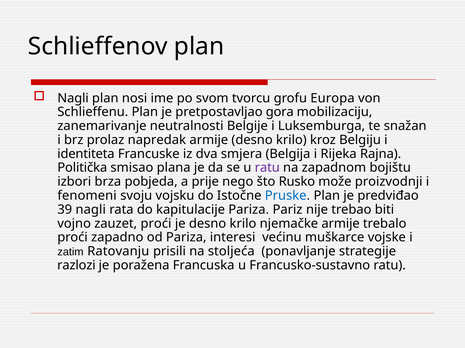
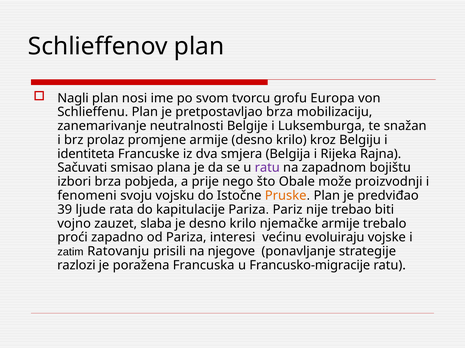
pretpostavljao gora: gora -> brza
napredak: napredak -> promjene
Politička: Politička -> Sačuvati
Rusko: Rusko -> Obale
Pruske colour: blue -> orange
39 nagli: nagli -> ljude
zauzet proći: proći -> slaba
muškarce: muškarce -> evoluiraju
stoljeća: stoljeća -> njegove
Francusko-sustavno: Francusko-sustavno -> Francusko-migracije
